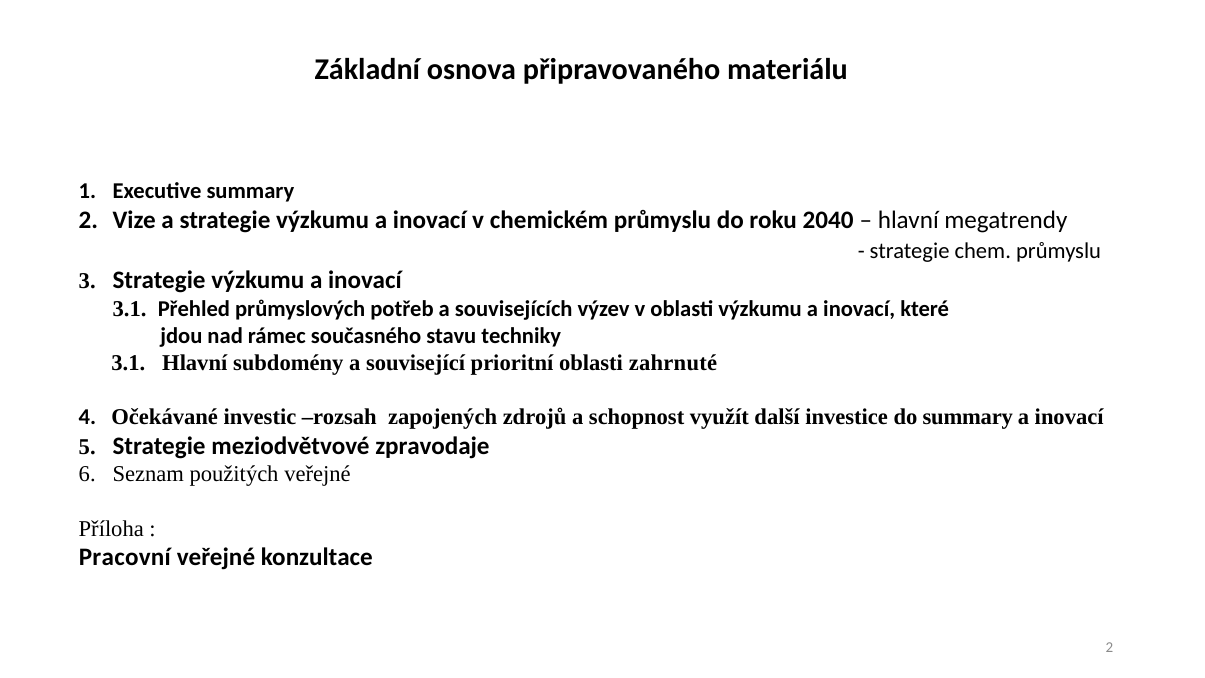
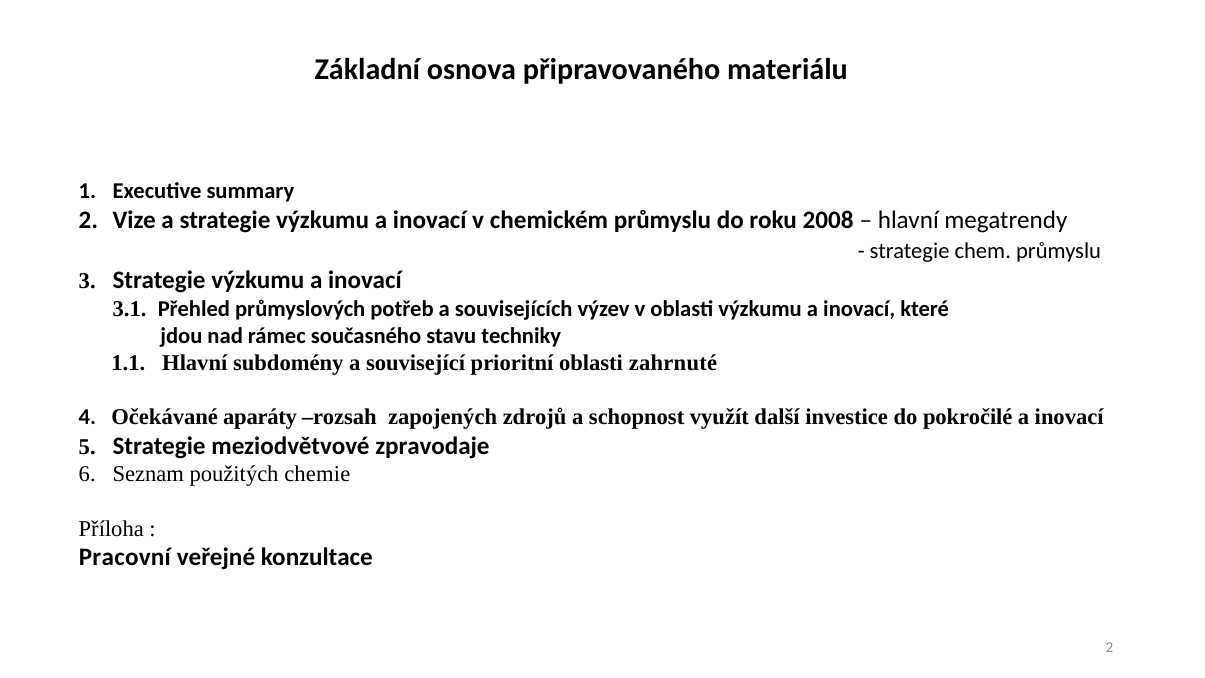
2040: 2040 -> 2008
3.1 at (128, 363): 3.1 -> 1.1
investic: investic -> aparáty
do summary: summary -> pokročilé
použitých veřejné: veřejné -> chemie
